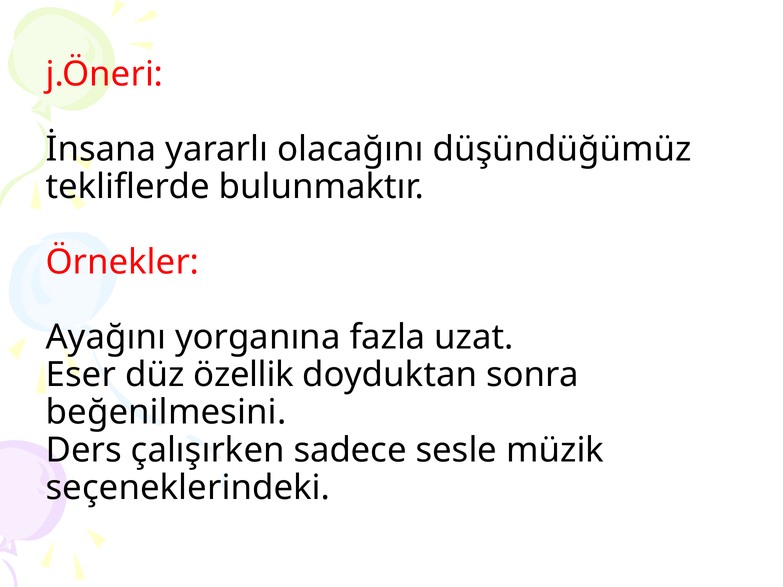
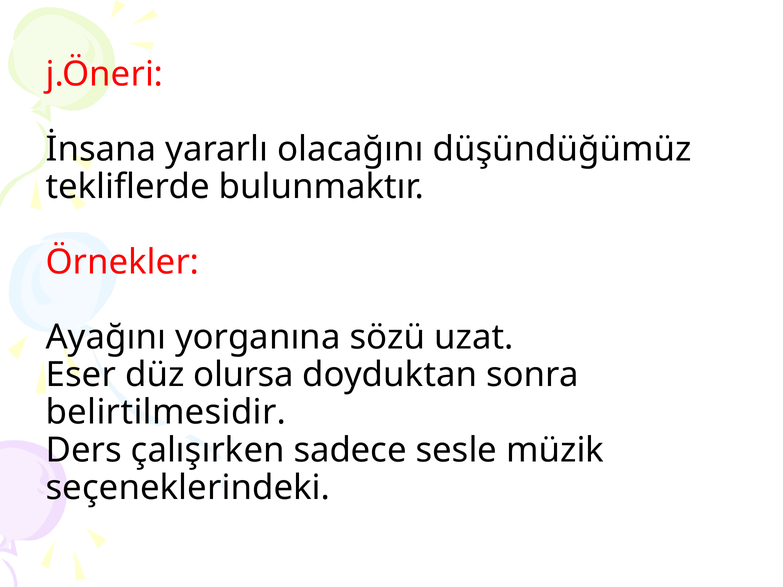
fazla: fazla -> sözü
özellik: özellik -> olursa
beğenilmesini: beğenilmesini -> belirtilmesidir
